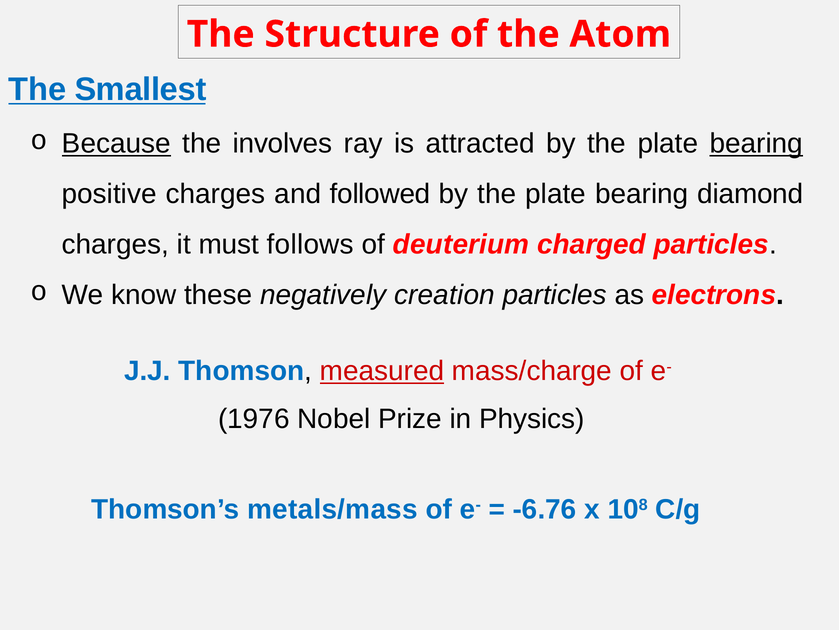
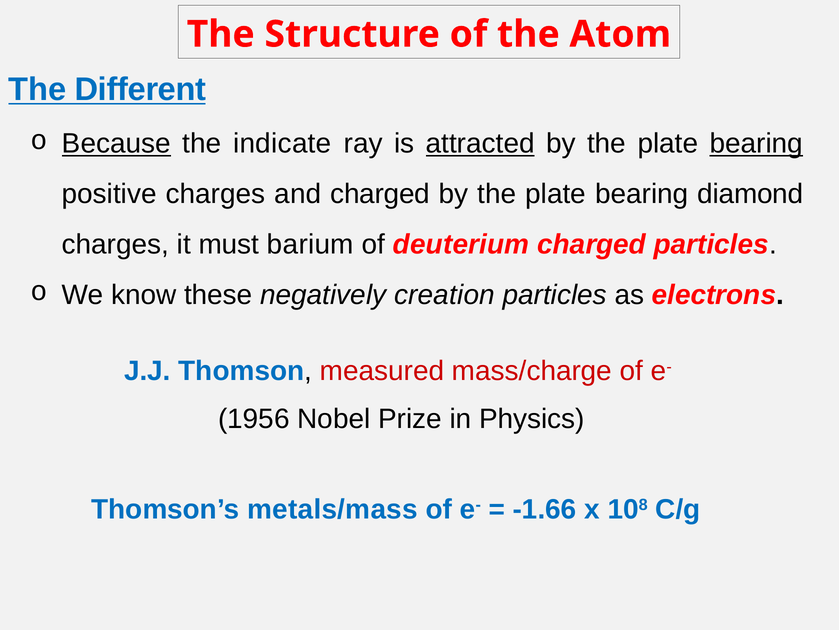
Smallest: Smallest -> Different
involves: involves -> indicate
attracted underline: none -> present
and followed: followed -> charged
follows: follows -> barium
measured underline: present -> none
1976: 1976 -> 1956
-6.76: -6.76 -> -1.66
